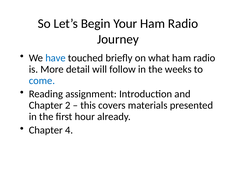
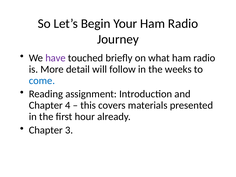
have colour: blue -> purple
2: 2 -> 4
4: 4 -> 3
